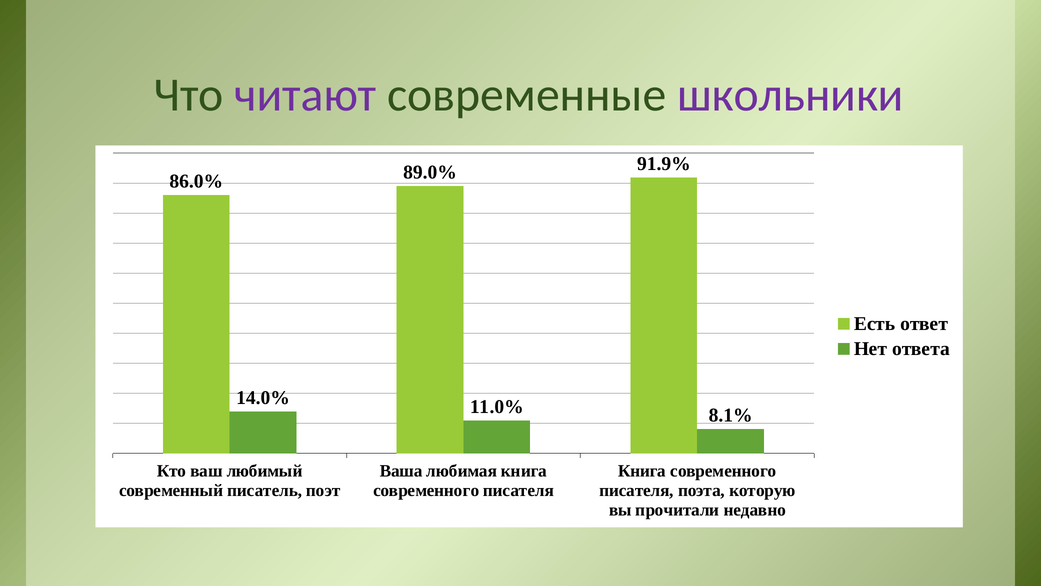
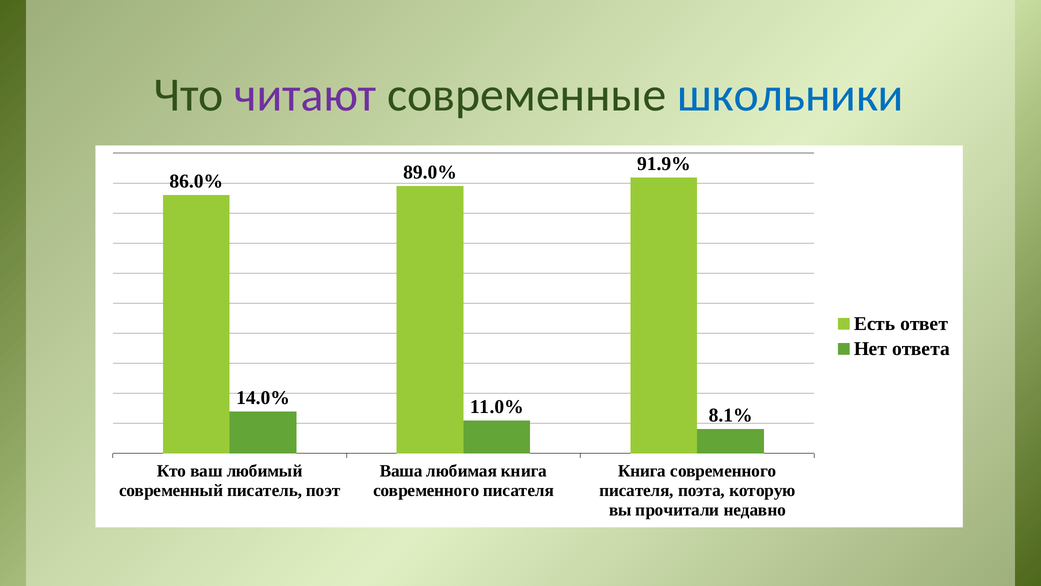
школьники colour: purple -> blue
